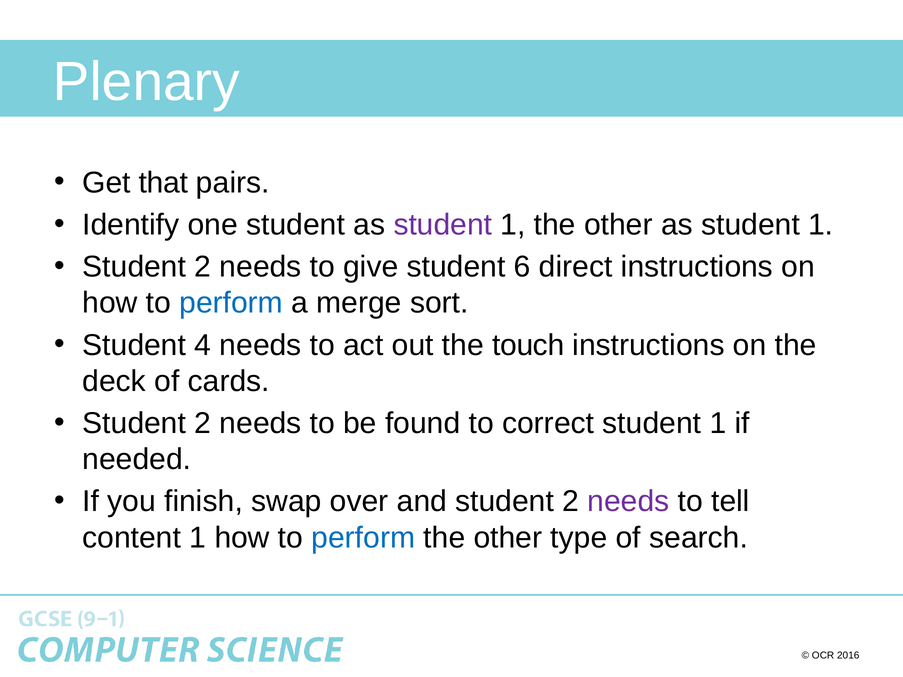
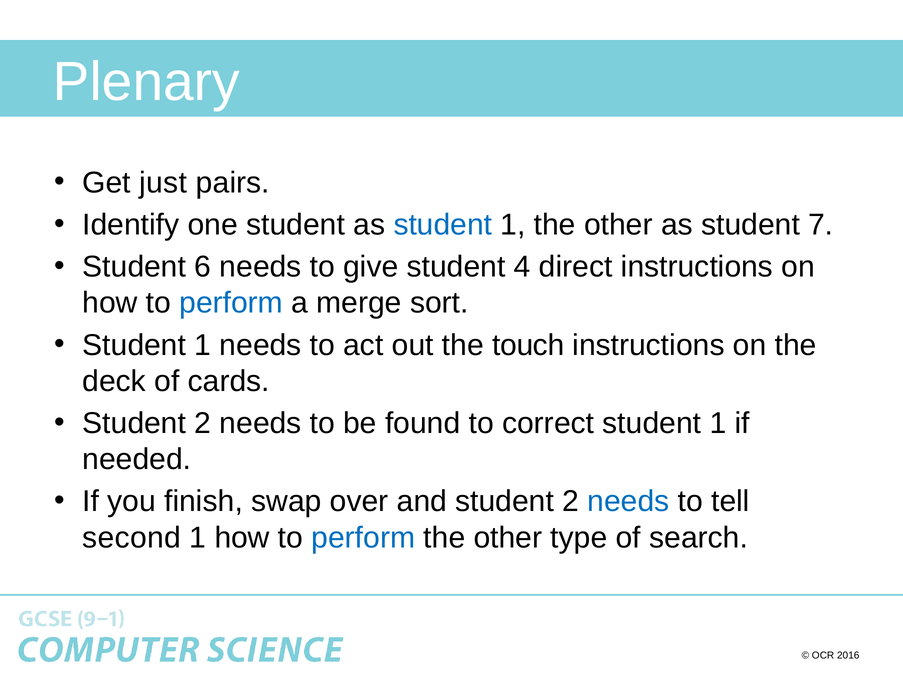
that: that -> just
student at (443, 225) colour: purple -> blue
other as student 1: 1 -> 7
2 at (203, 267): 2 -> 6
6: 6 -> 4
4 at (203, 345): 4 -> 1
needs at (628, 502) colour: purple -> blue
content: content -> second
